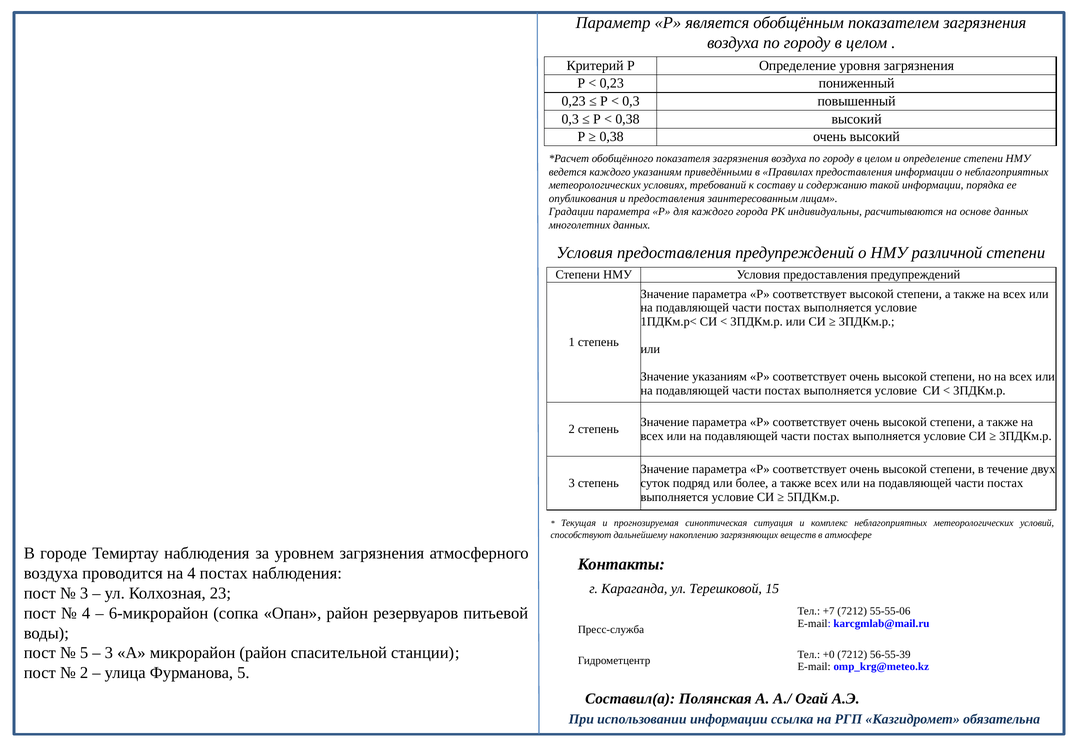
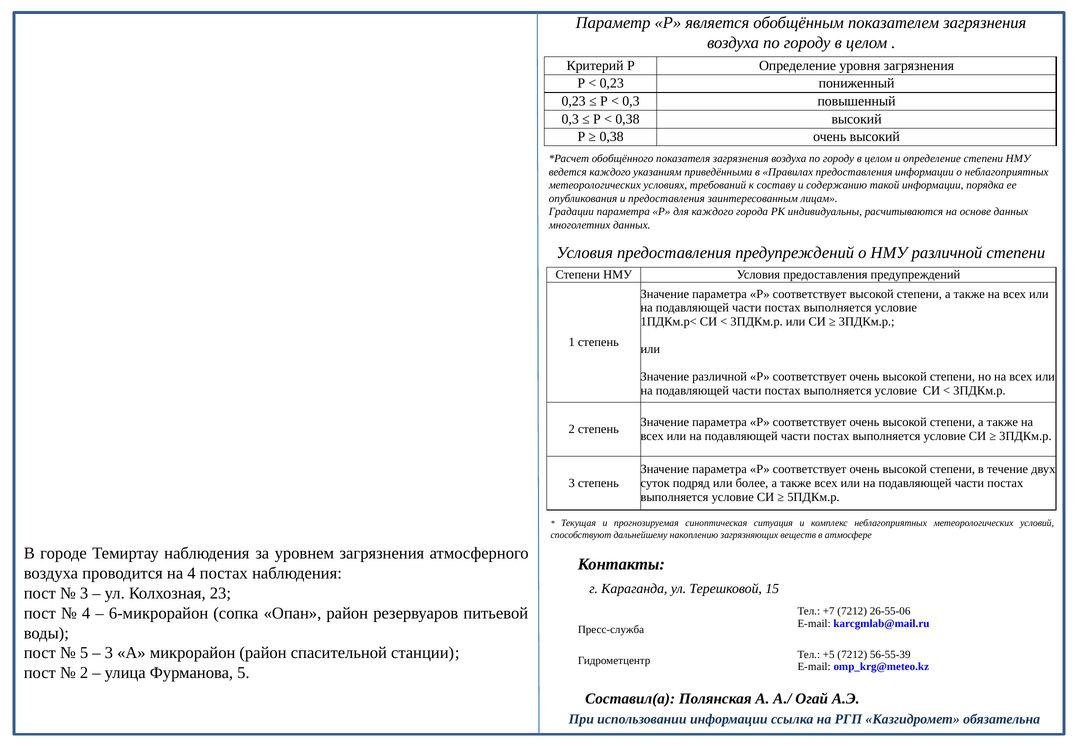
Значение указаниям: указаниям -> различной
55-55-06: 55-55-06 -> 26-55-06
+0: +0 -> +5
